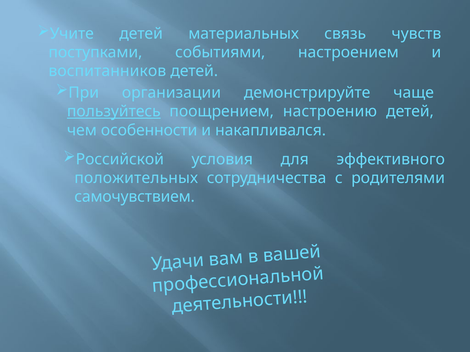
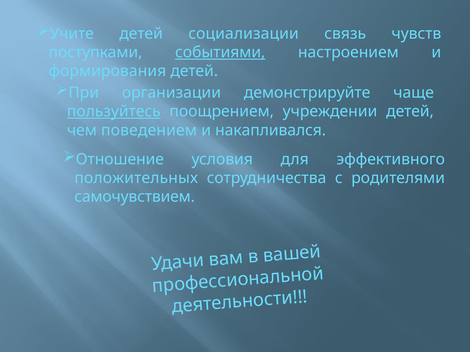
материальных: материальных -> социализации
событиями underline: none -> present
воспитанников: воспитанников -> формирования
настроению: настроению -> учреждении
особенности: особенности -> поведением
Российской: Российской -> Отношение
